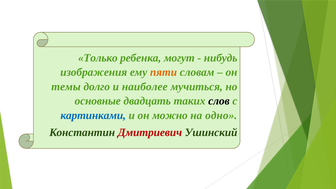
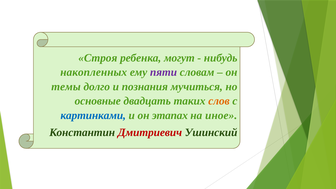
Только: Только -> Строя
изображения: изображения -> накопленных
пяти colour: orange -> purple
наиболее: наиболее -> познания
слов colour: black -> orange
можно: можно -> этапах
одно: одно -> иное
